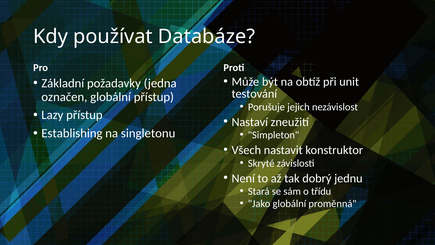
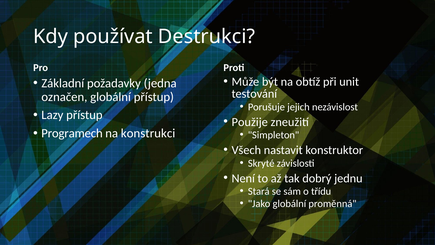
Databáze: Databáze -> Destrukci
Nastaví: Nastaví -> Použije
Establishing: Establishing -> Programech
singletonu: singletonu -> konstrukci
